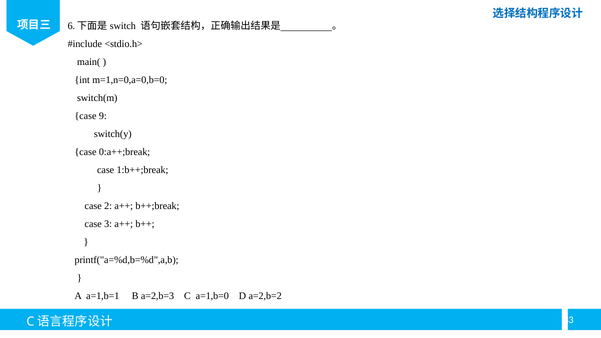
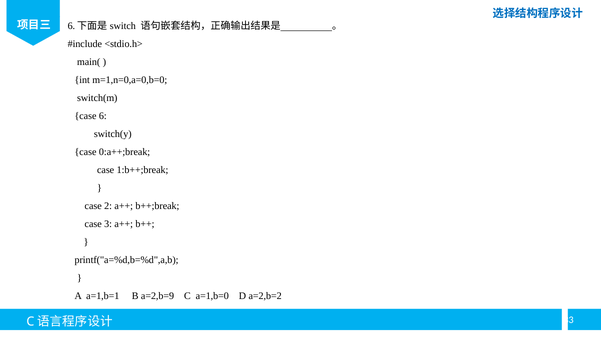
9: 9 -> 6
a=2,b=3: a=2,b=3 -> a=2,b=9
